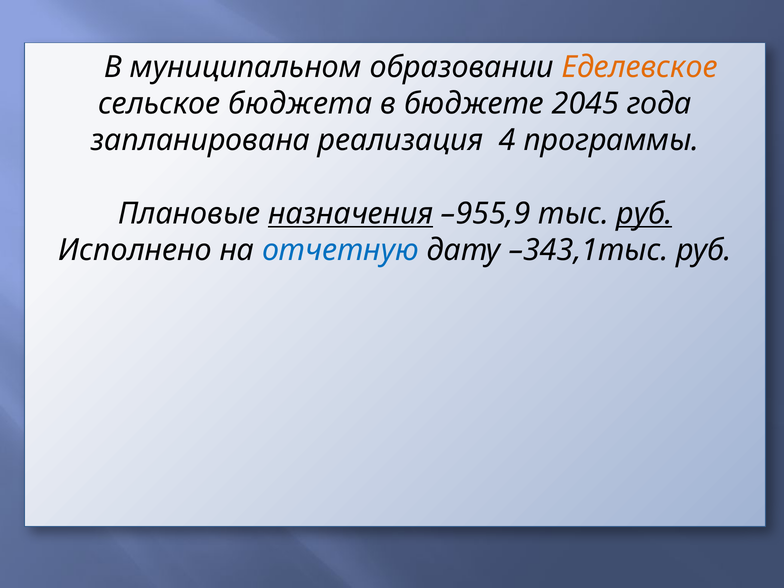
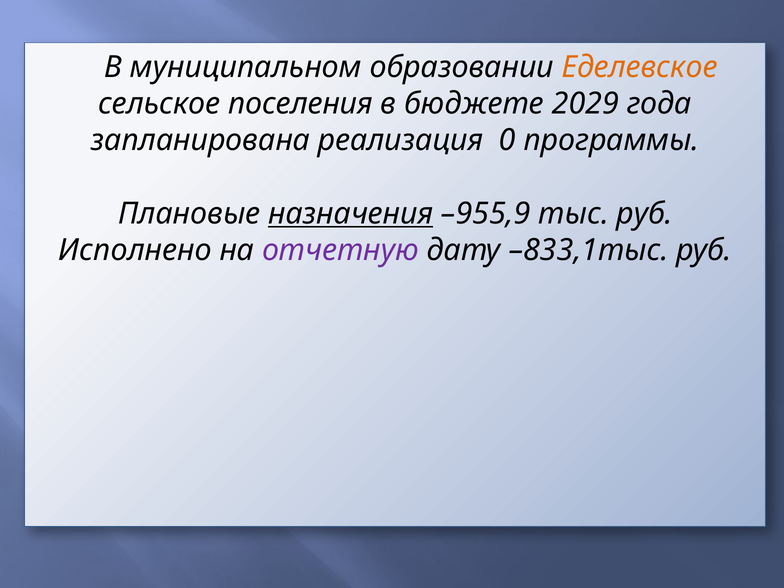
бюджета: бюджета -> поселения
2045: 2045 -> 2029
4: 4 -> 0
руб at (644, 214) underline: present -> none
отчетную colour: blue -> purple
–343,1тыс: –343,1тыс -> –833,1тыс
